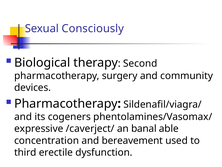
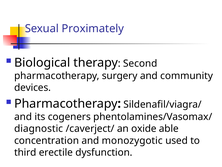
Consciously: Consciously -> Proximately
expressive: expressive -> diagnostic
banal: banal -> oxide
bereavement: bereavement -> monozygotic
